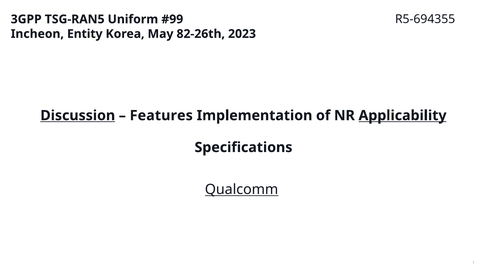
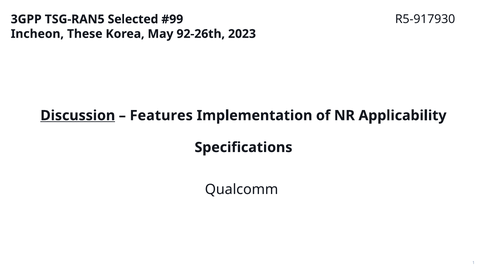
Uniform: Uniform -> Selected
R5-694355: R5-694355 -> R5-917930
Entity: Entity -> These
82-26th: 82-26th -> 92-26th
Applicability underline: present -> none
Qualcomm underline: present -> none
